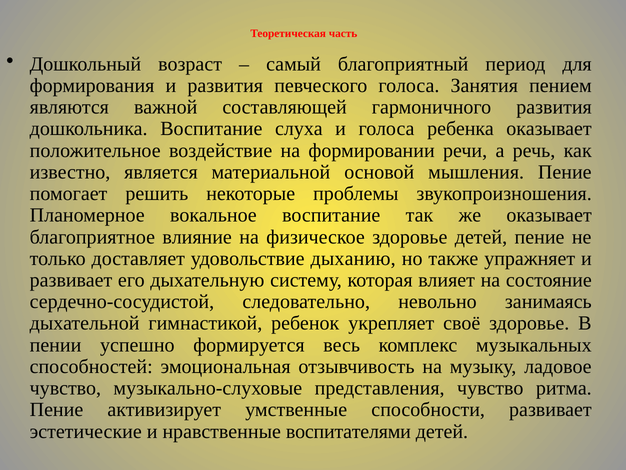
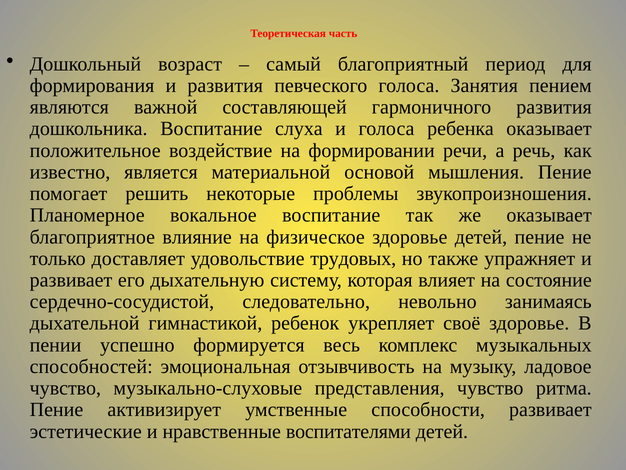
дыханию: дыханию -> трудовых
